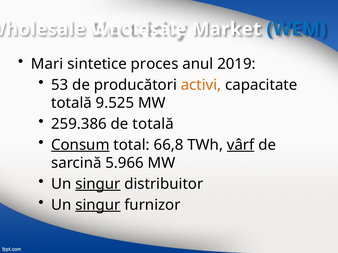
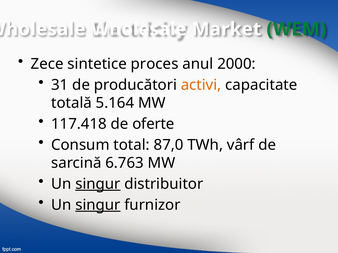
WEM colour: blue -> green
Mari: Mari -> Zece
2019: 2019 -> 2000
53: 53 -> 31
9.525: 9.525 -> 5.164
259.386: 259.386 -> 117.418
de totală: totală -> oferte
Consum underline: present -> none
66,8: 66,8 -> 87,0
vârf underline: present -> none
5.966: 5.966 -> 6.763
